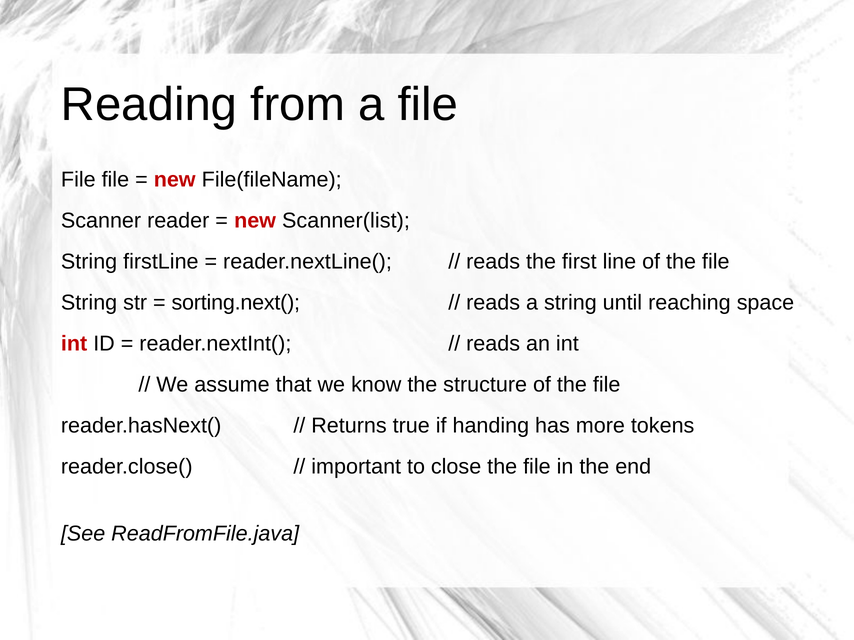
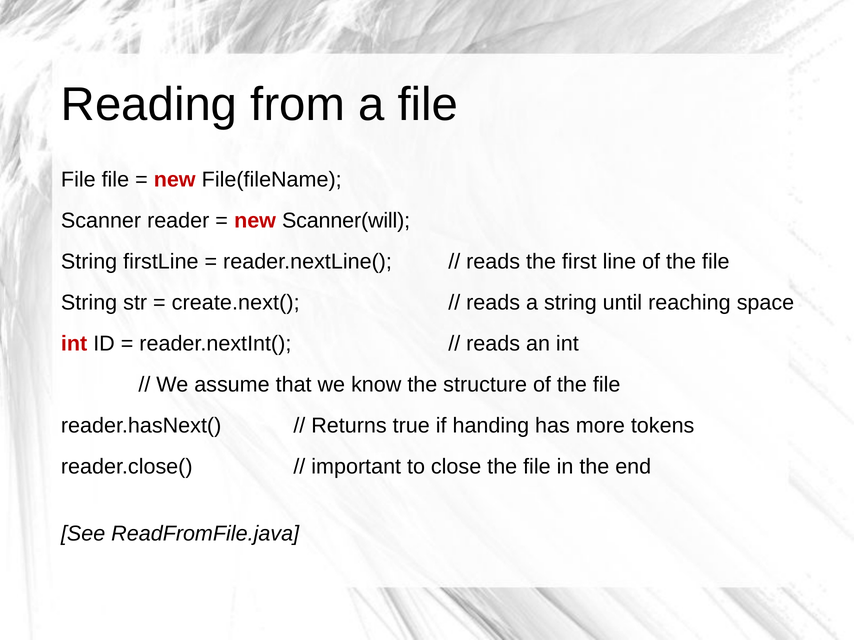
Scanner(list: Scanner(list -> Scanner(will
sorting.next(: sorting.next( -> create.next(
